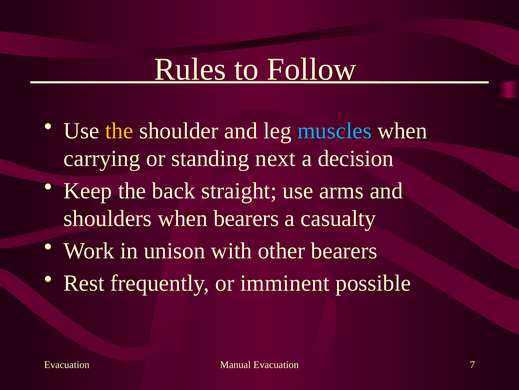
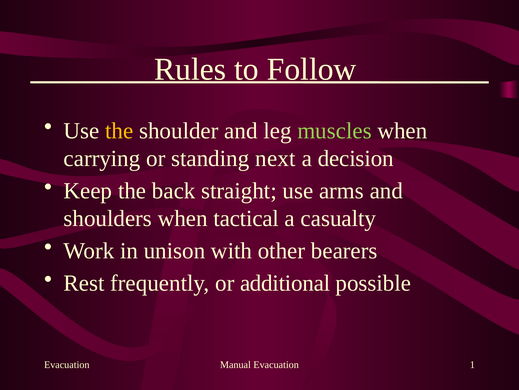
muscles colour: light blue -> light green
when bearers: bearers -> tactical
imminent: imminent -> additional
7: 7 -> 1
